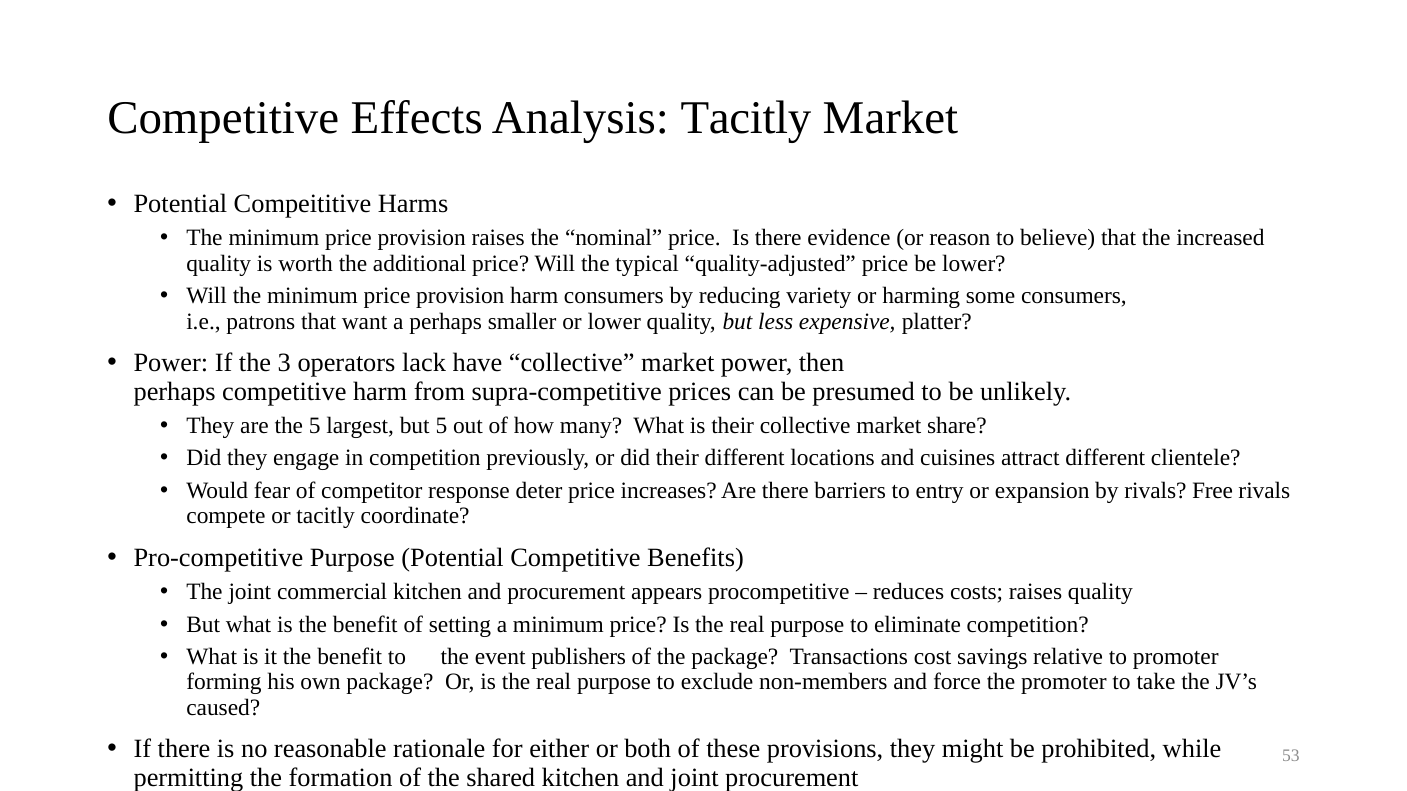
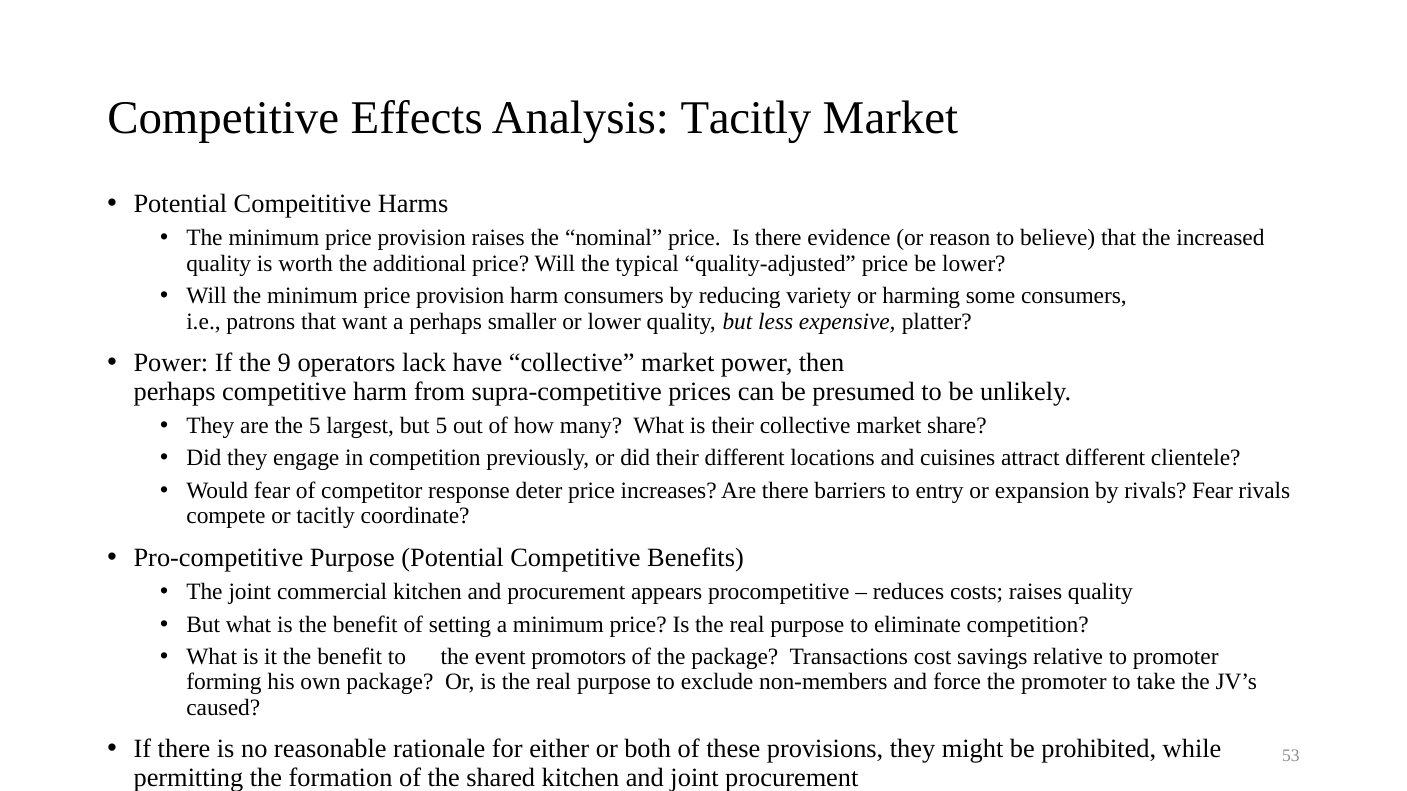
3: 3 -> 9
rivals Free: Free -> Fear
publishers: publishers -> promotors
